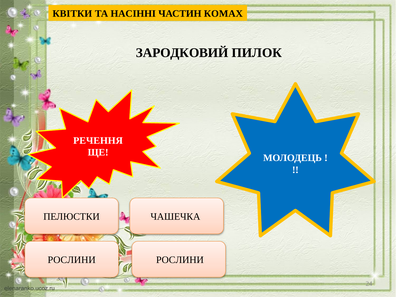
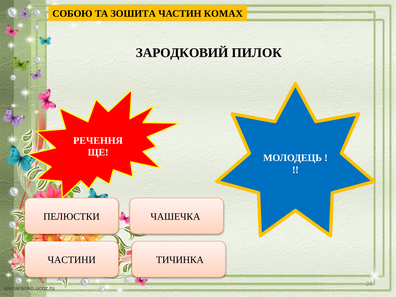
КВІТКИ: КВІТКИ -> СОБОЮ
НАСІННІ: НАСІННІ -> ЗОШИТА
РОСЛИНИ at (72, 260): РОСЛИНИ -> ЧАСТИНИ
РОСЛИНИ at (180, 260): РОСЛИНИ -> ТИЧИНКА
